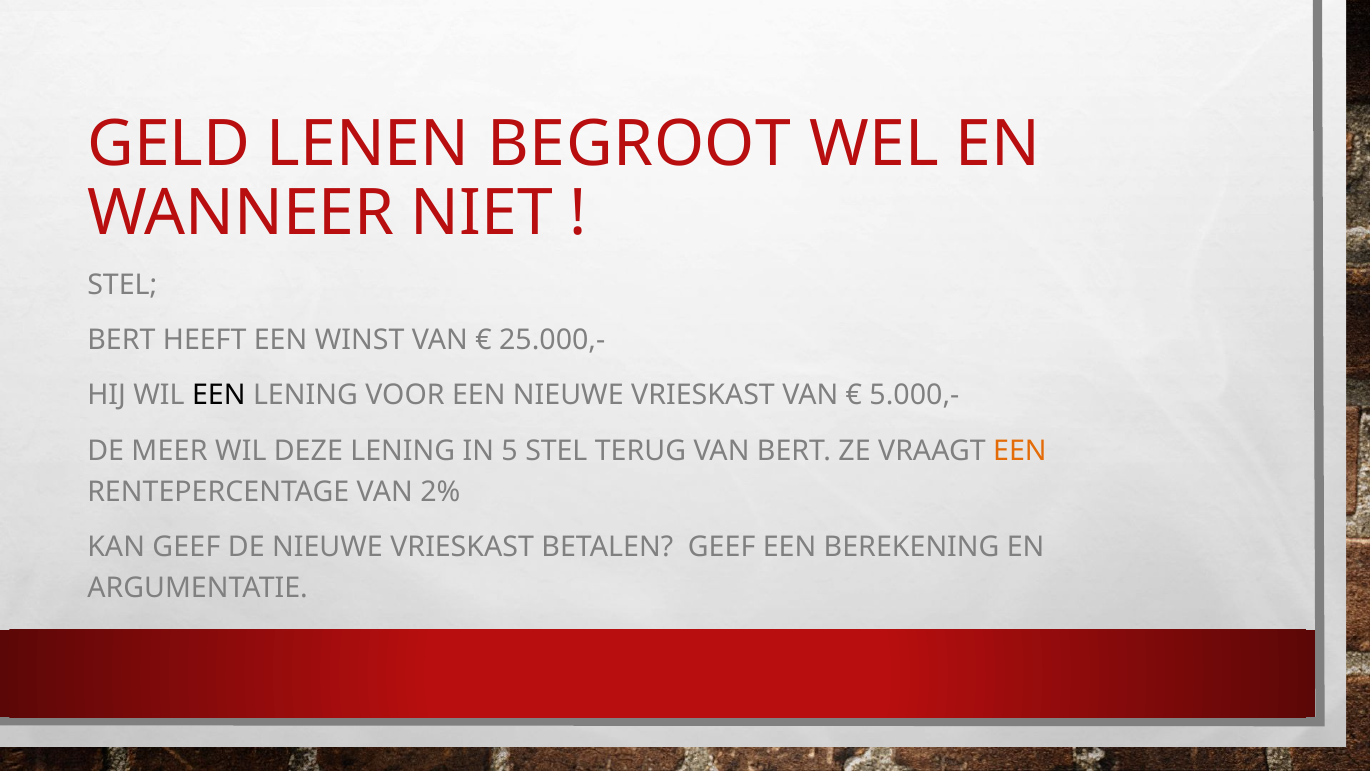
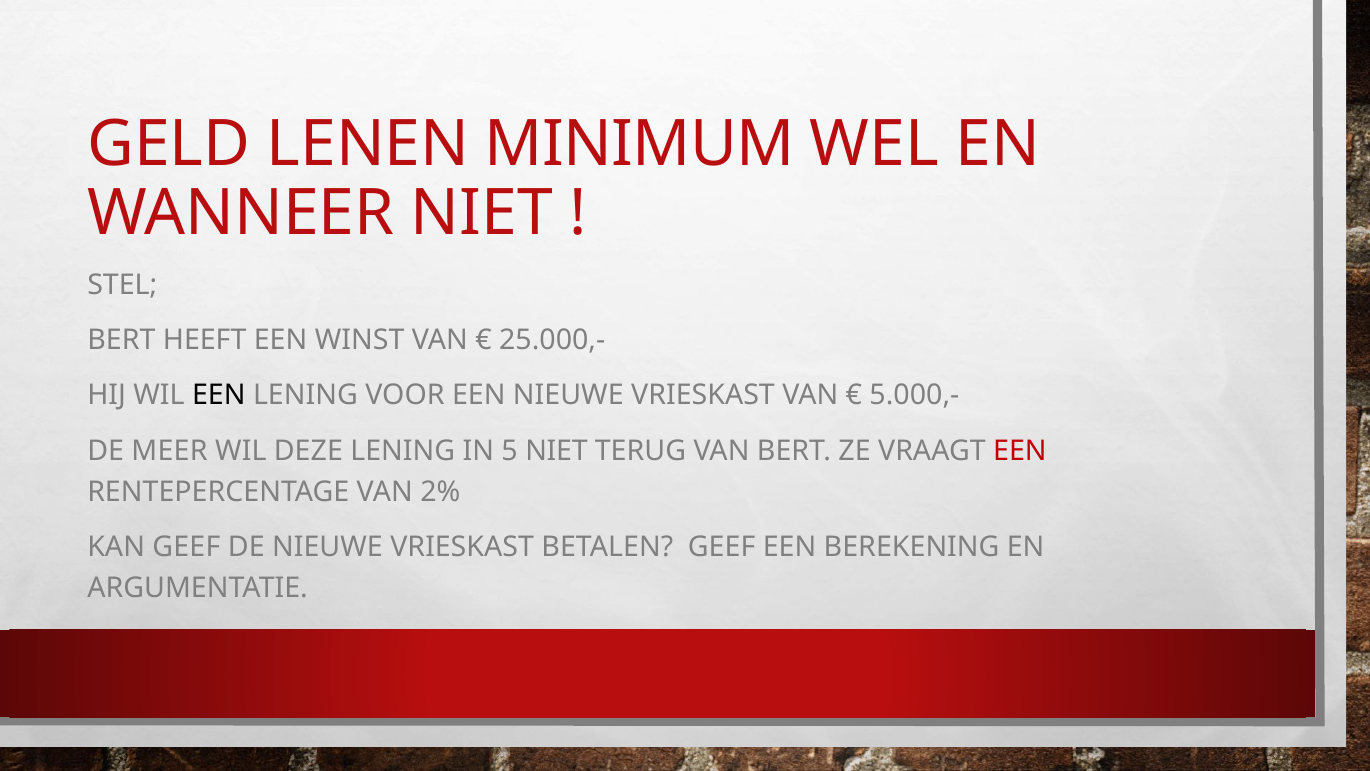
BEGROOT: BEGROOT -> MINIMUM
5 STEL: STEL -> NIET
EEN at (1020, 451) colour: orange -> red
